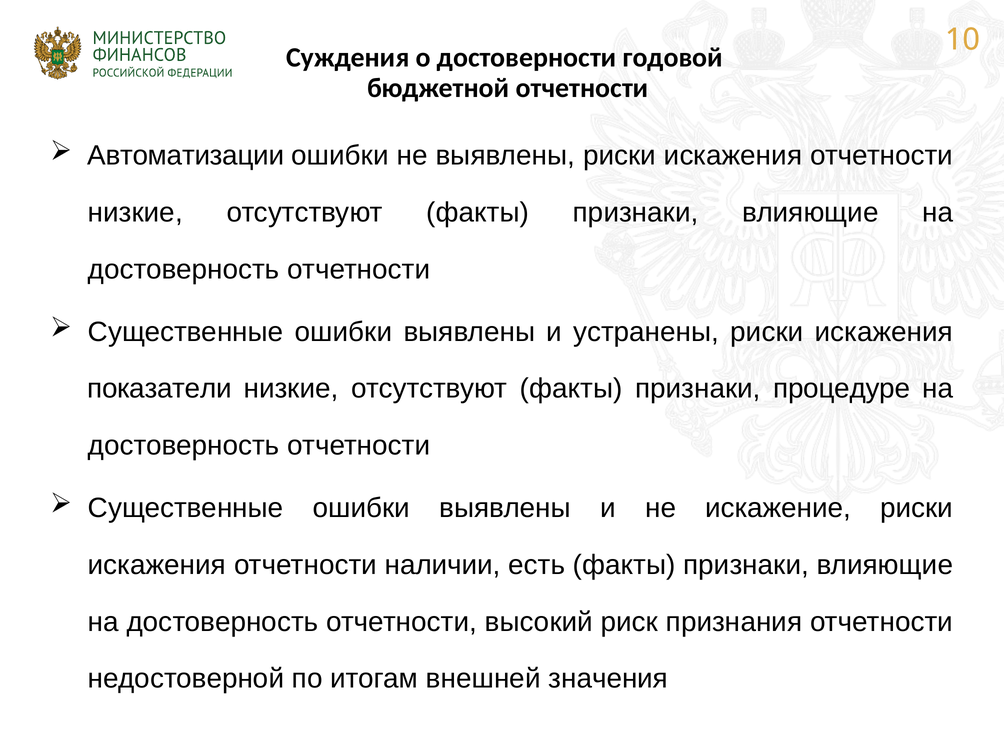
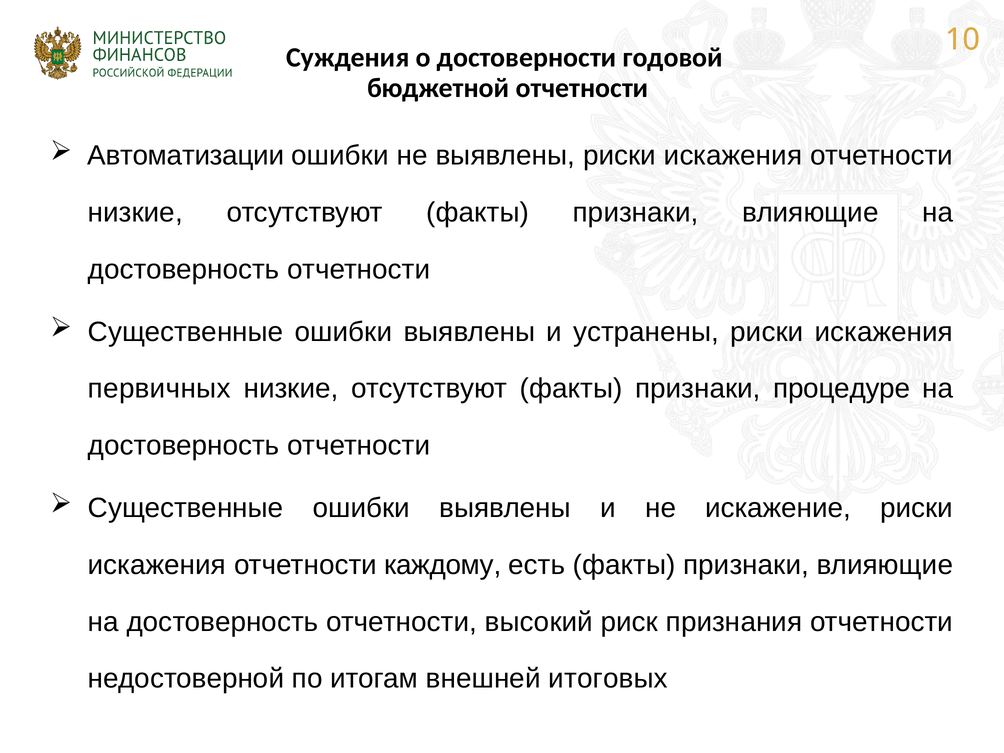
показатели: показатели -> первичных
наличии: наличии -> каждому
значения: значения -> итоговых
